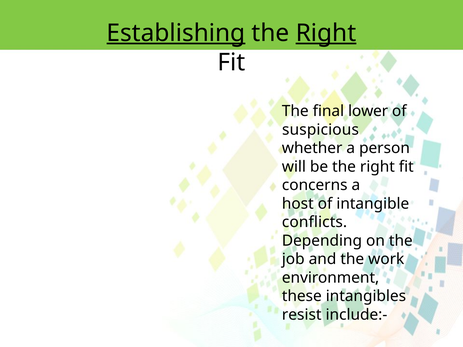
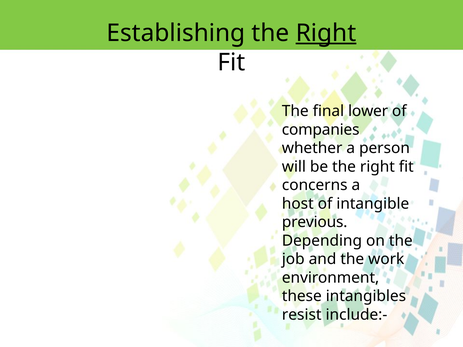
Establishing underline: present -> none
suspicious: suspicious -> companies
conflicts: conflicts -> previous
